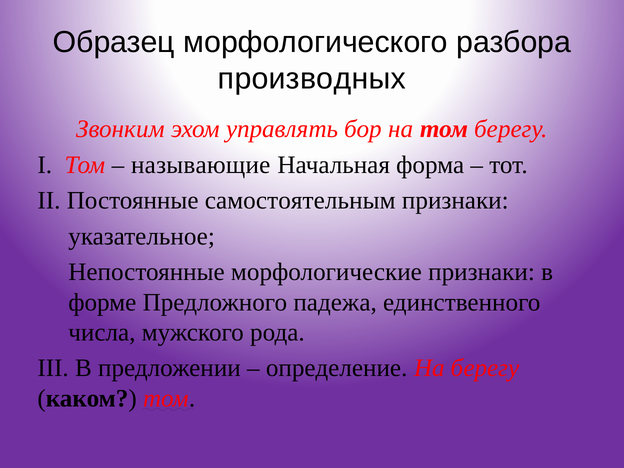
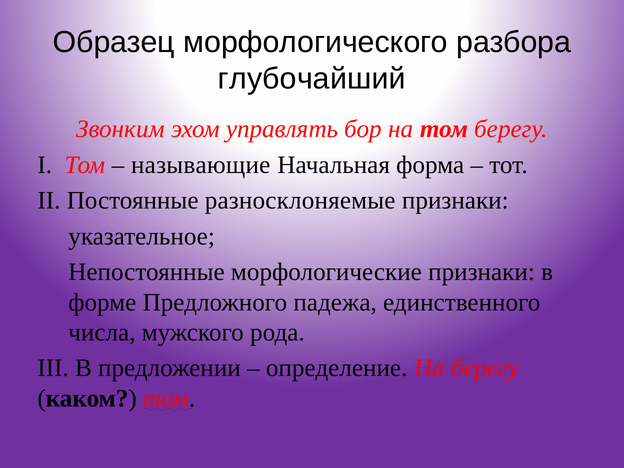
производных: производных -> глубочайший
самостоятельным: самостоятельным -> разносклоняемые
